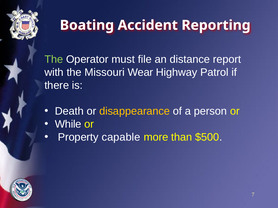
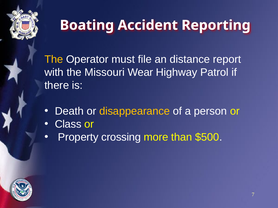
The at (54, 60) colour: light green -> yellow
While: While -> Class
capable: capable -> crossing
